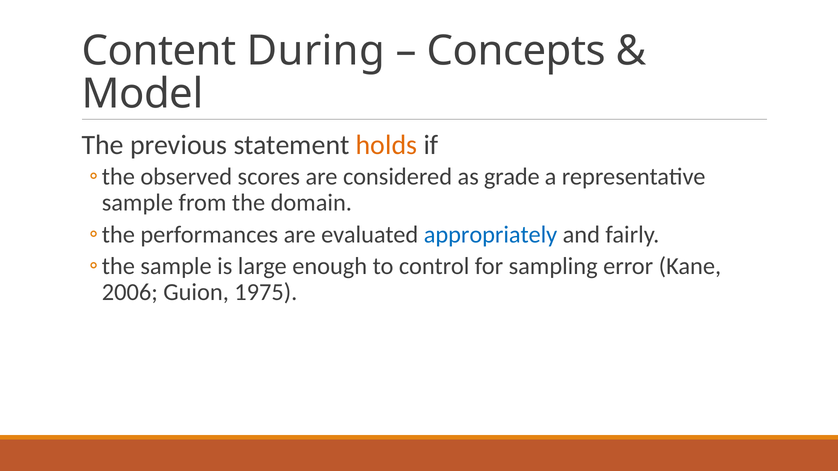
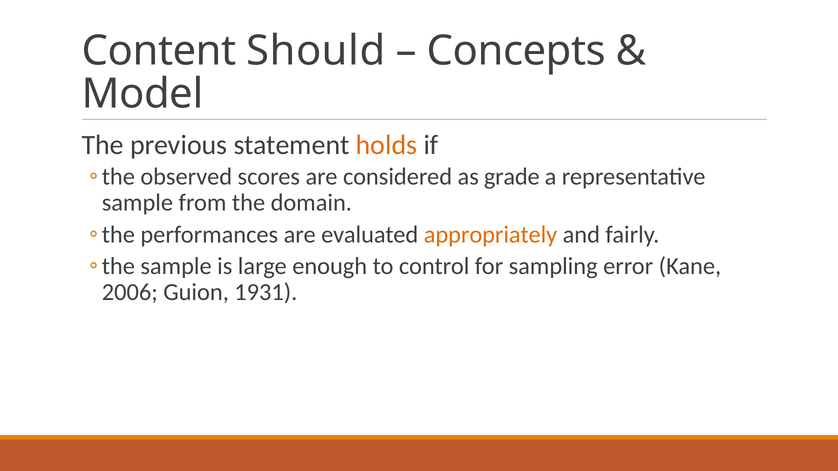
During: During -> Should
appropriately colour: blue -> orange
1975: 1975 -> 1931
